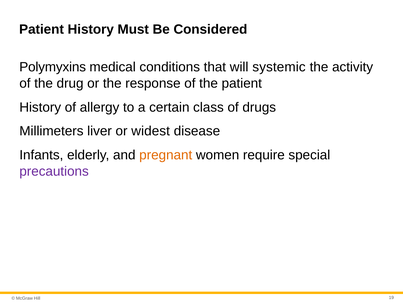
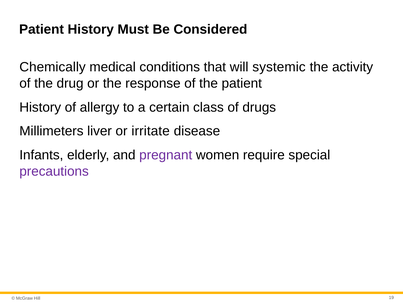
Polymyxins: Polymyxins -> Chemically
widest: widest -> irritate
pregnant colour: orange -> purple
